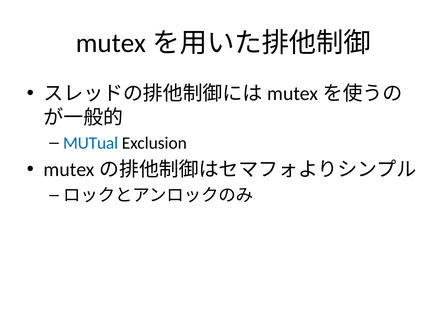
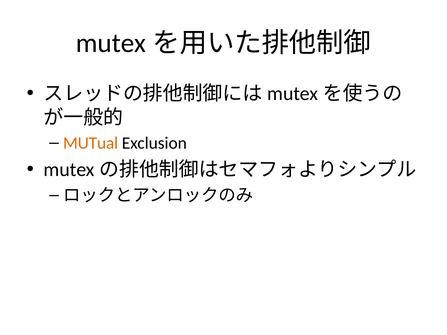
MUTual colour: blue -> orange
